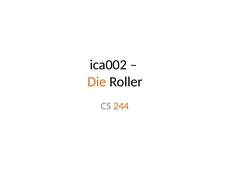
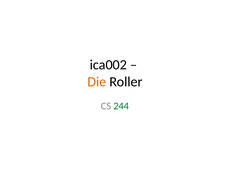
244 colour: orange -> green
